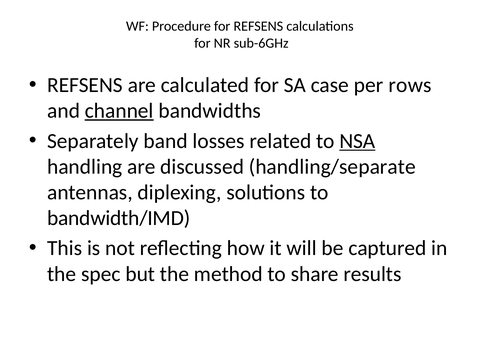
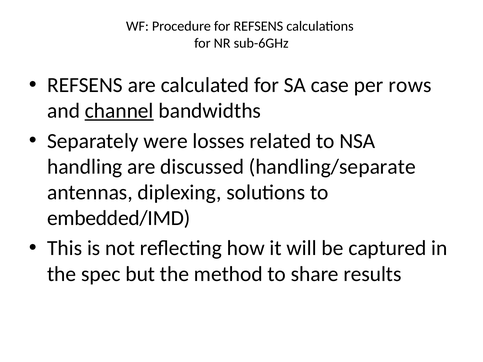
band: band -> were
NSA underline: present -> none
bandwidth/IMD: bandwidth/IMD -> embedded/IMD
